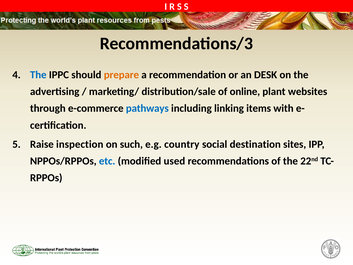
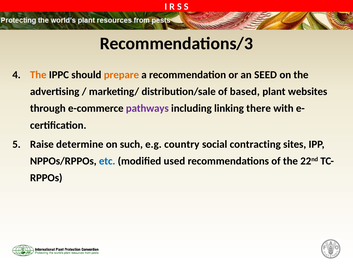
The at (38, 75) colour: blue -> orange
DESK: DESK -> SEED
online: online -> based
pathways colour: blue -> purple
items: items -> there
inspection: inspection -> determine
destination: destination -> contracting
